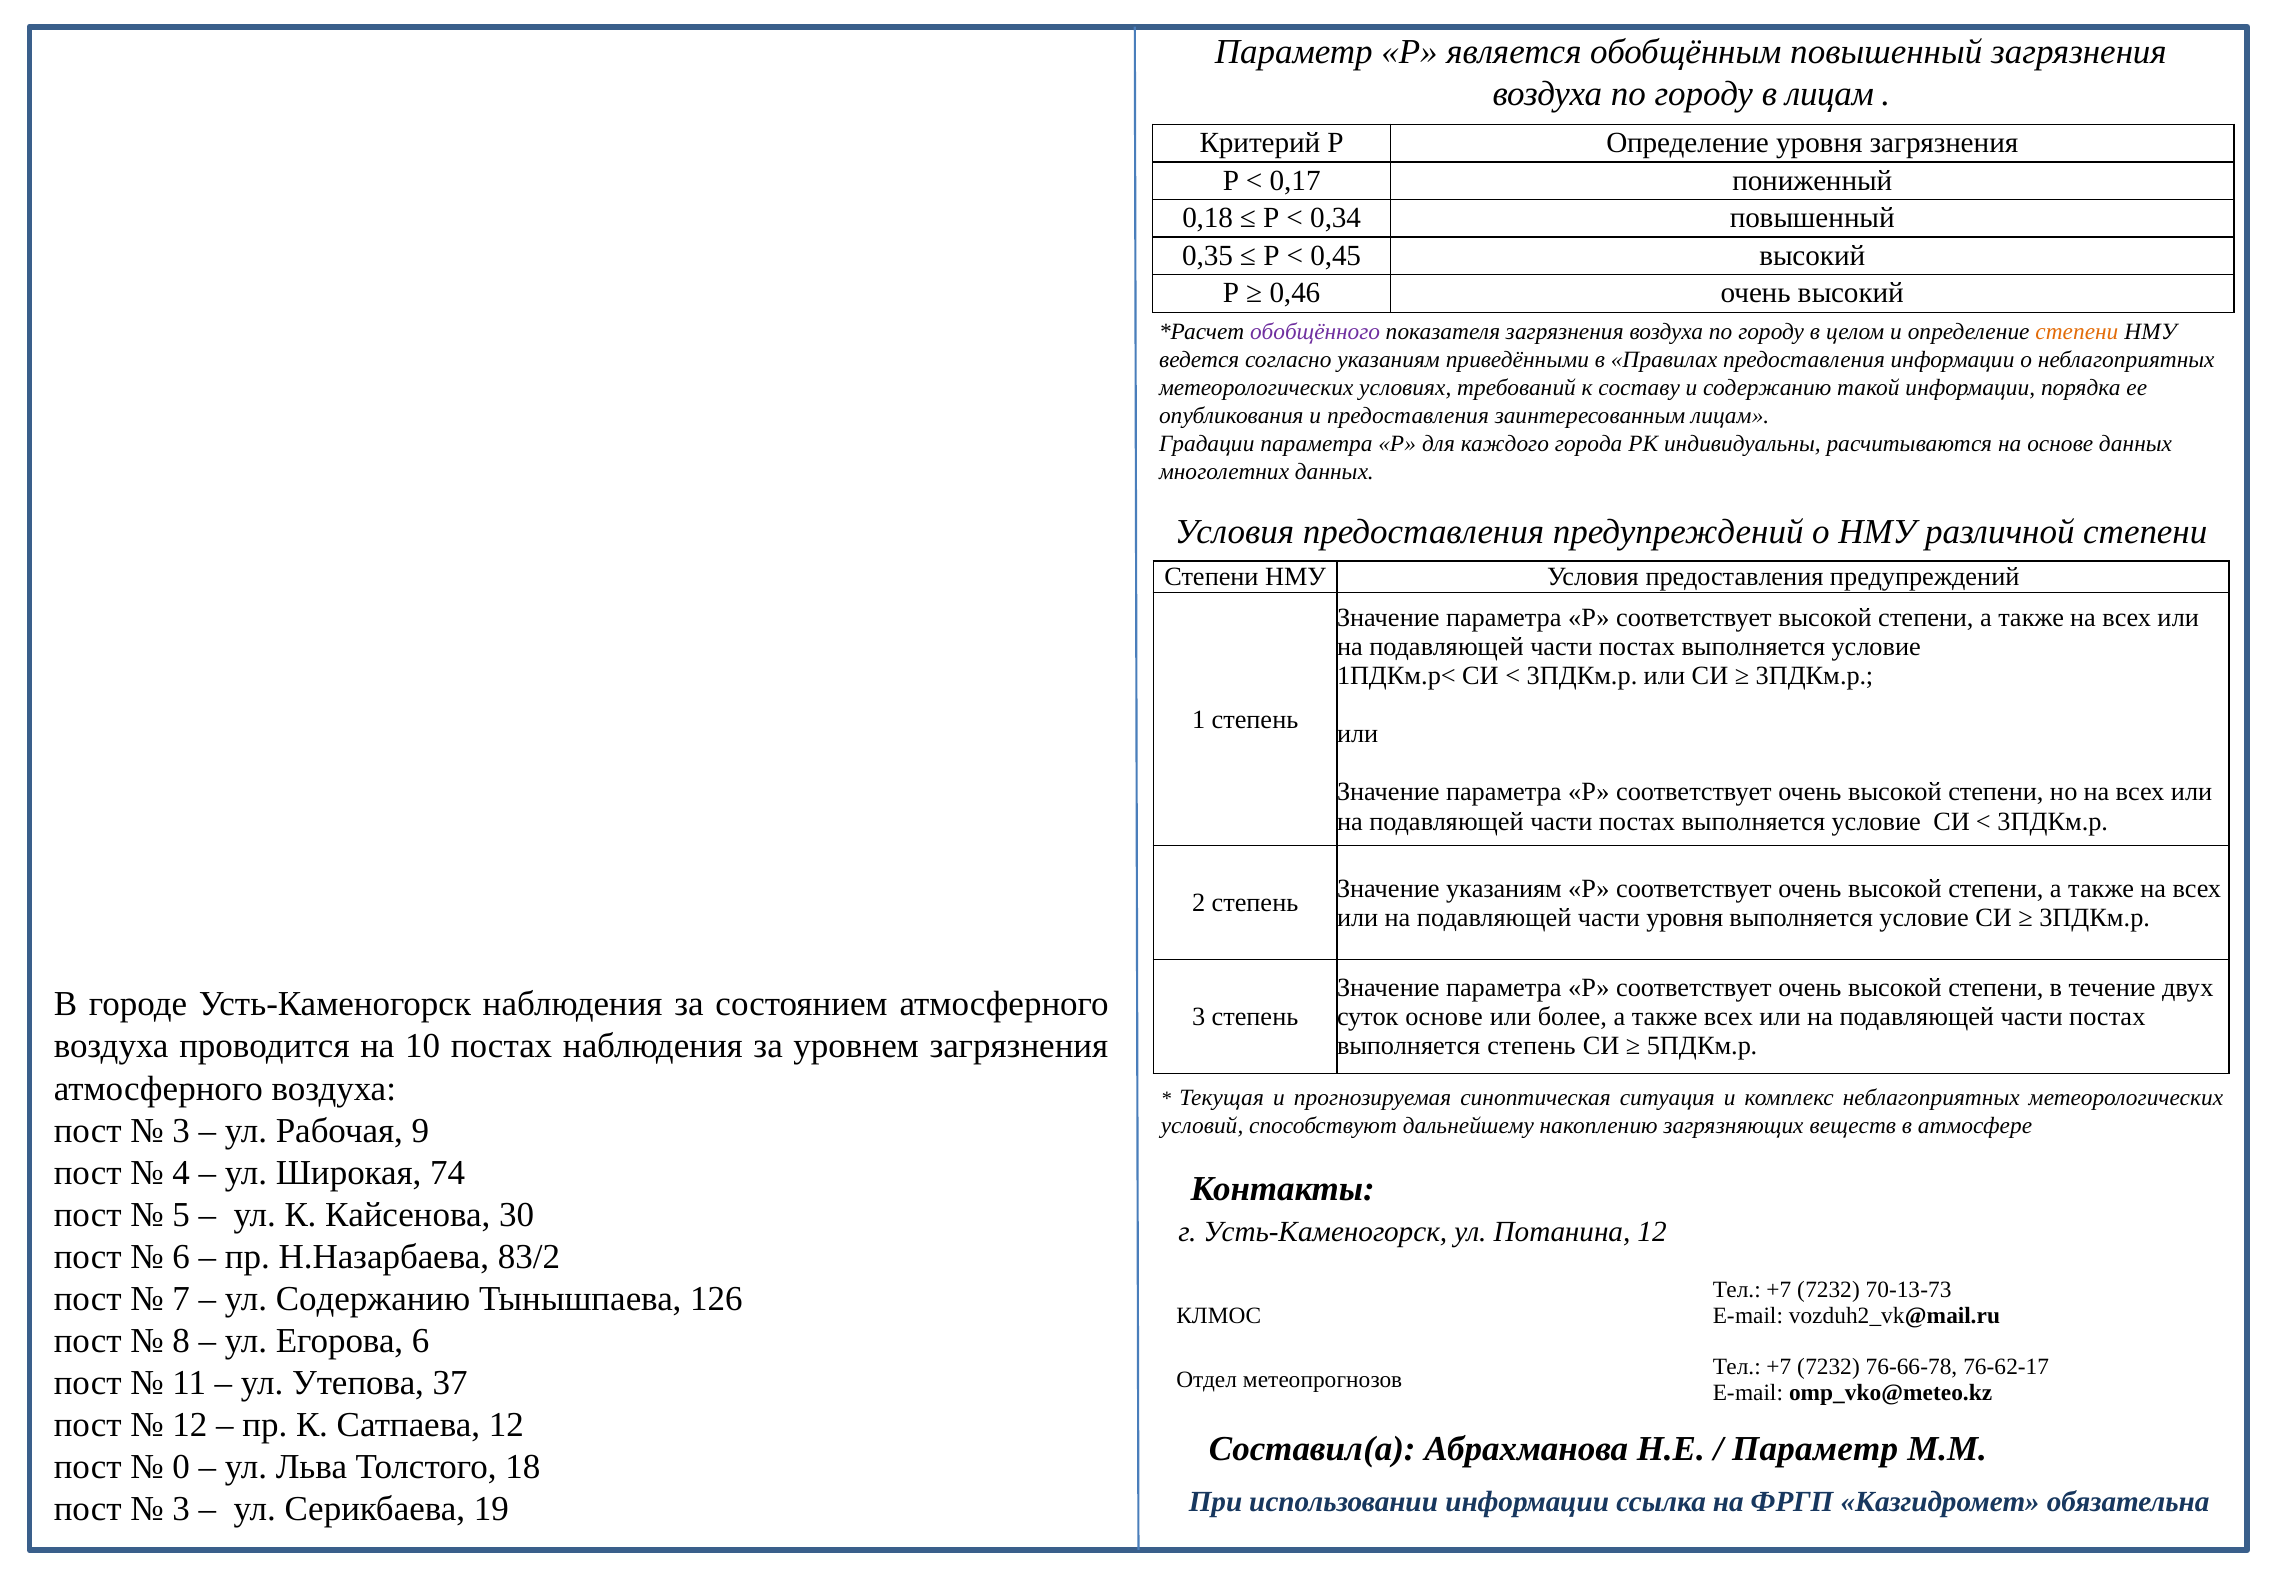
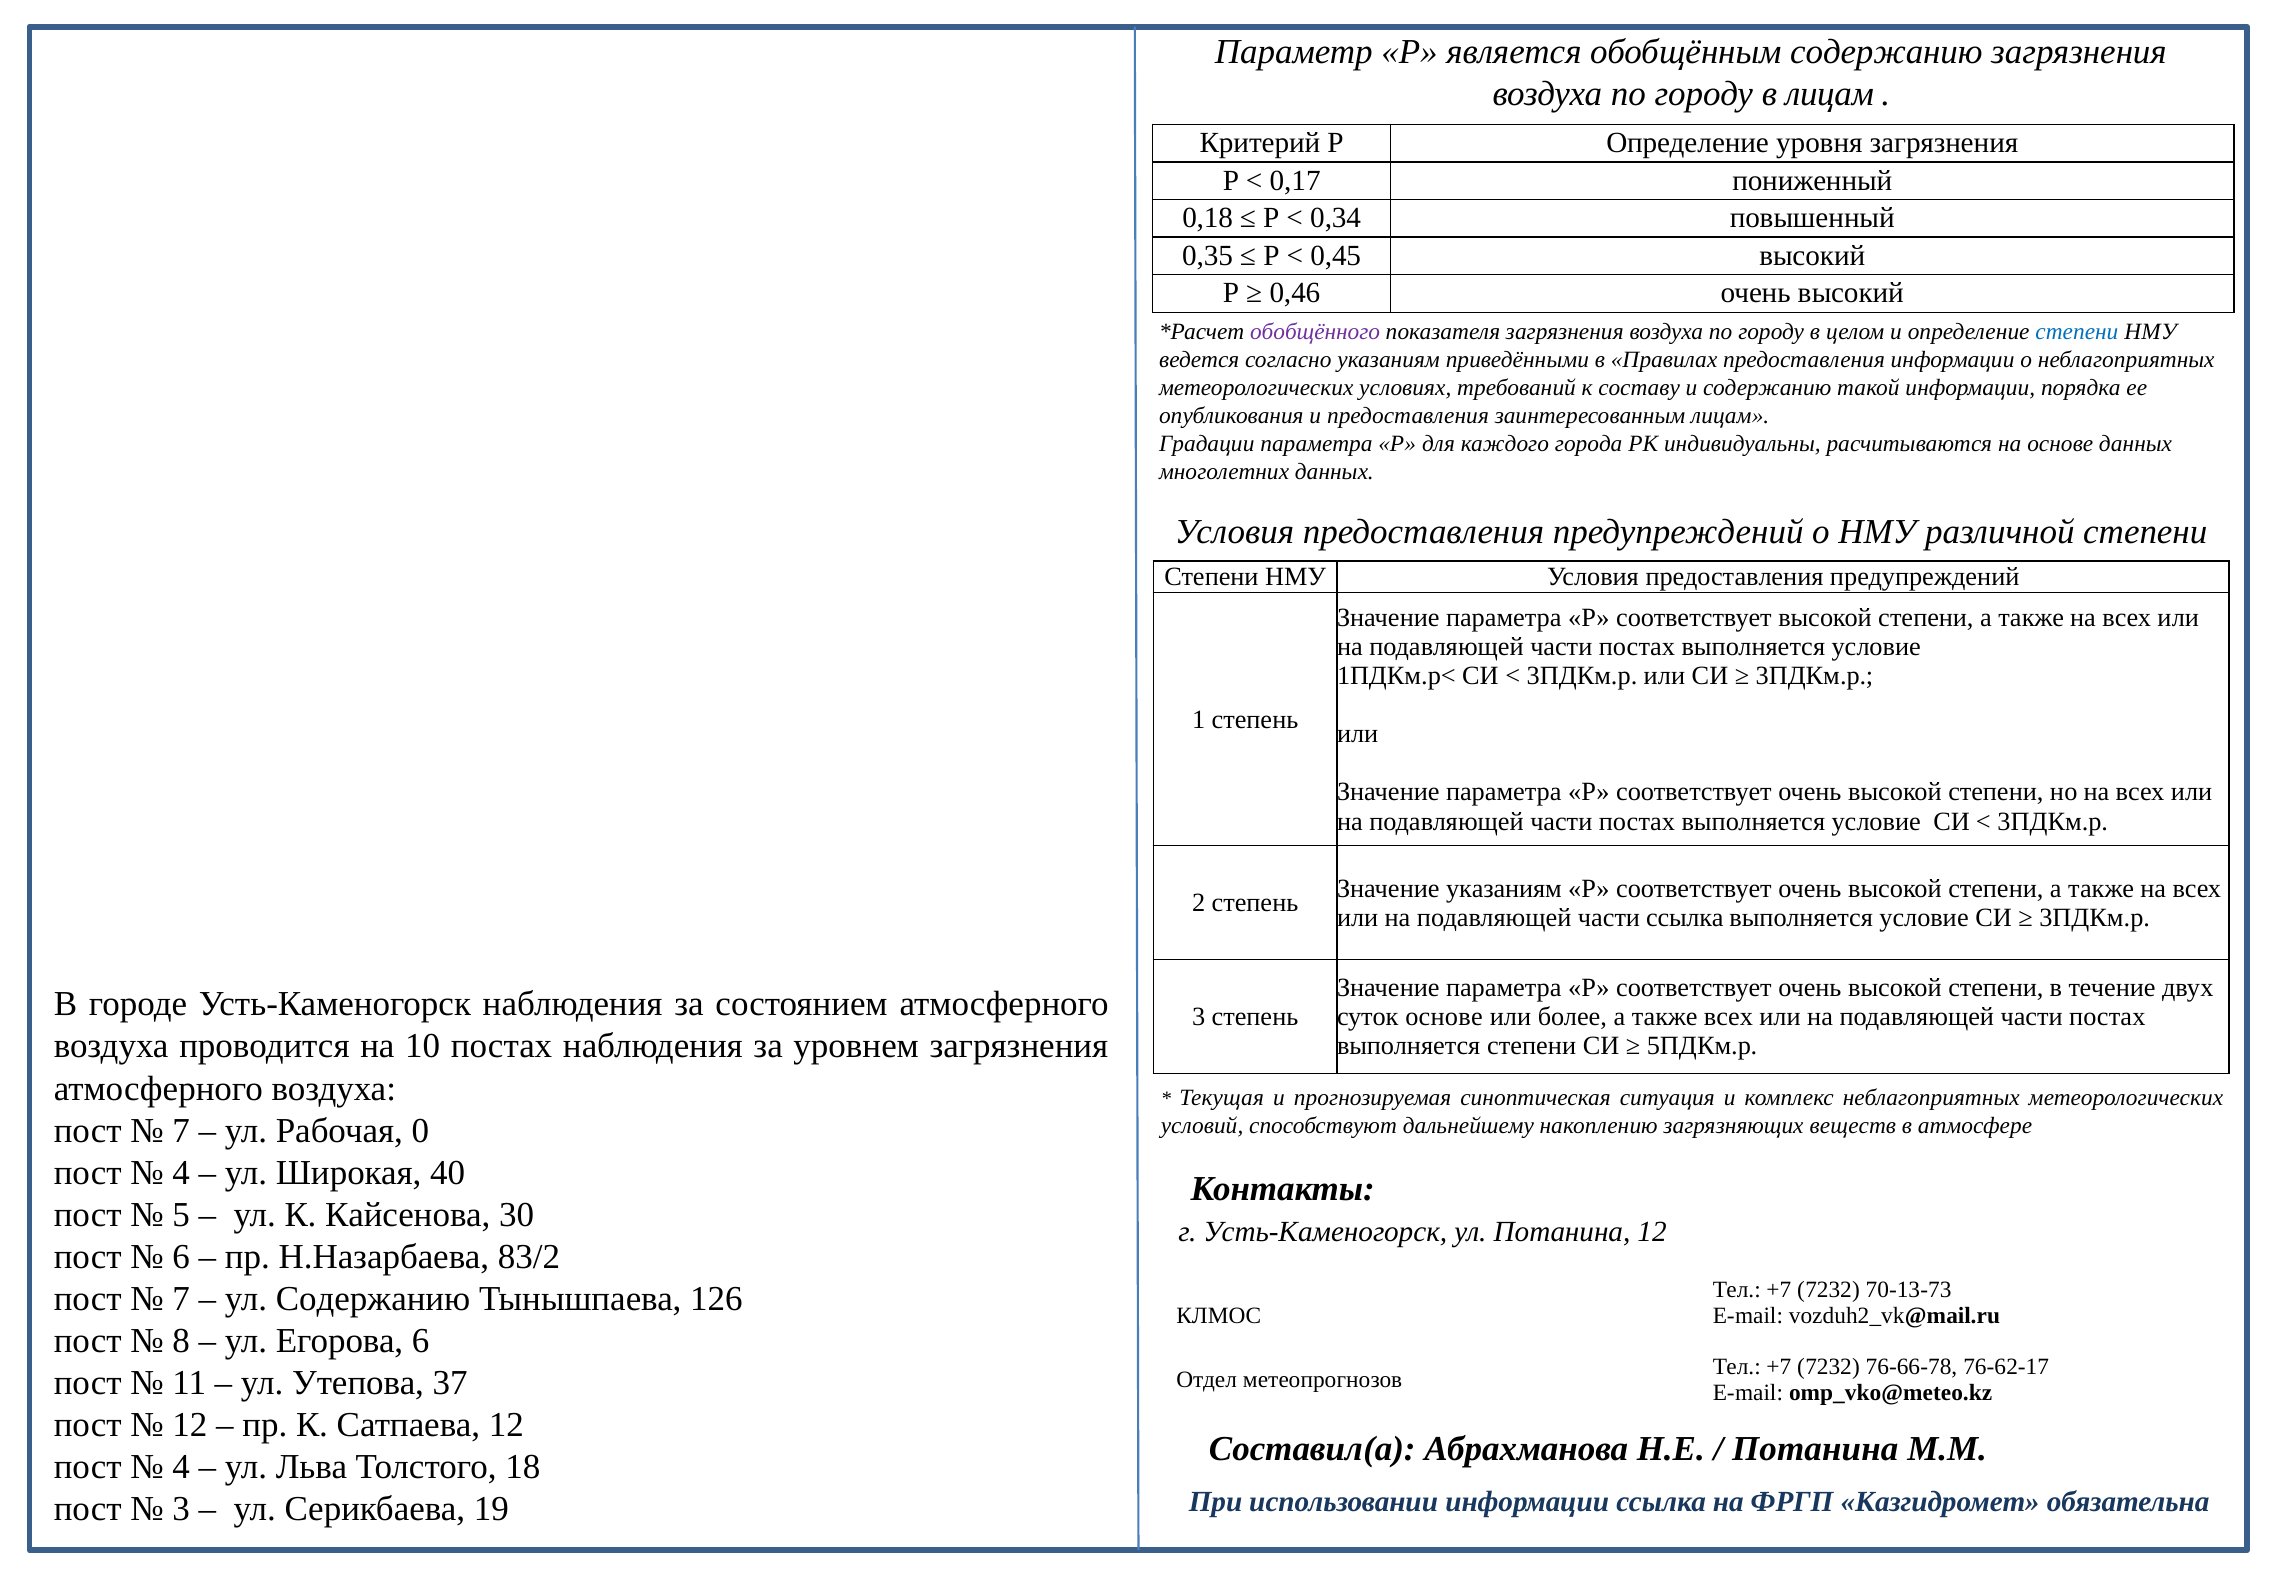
обобщённым повышенный: повышенный -> содержанию
степени at (2077, 332) colour: orange -> blue
части уровня: уровня -> ссылка
выполняется степень: степень -> степени
3 at (181, 1130): 3 -> 7
9: 9 -> 0
74: 74 -> 40
Параметр at (1815, 1448): Параметр -> Потанина
0 at (181, 1466): 0 -> 4
